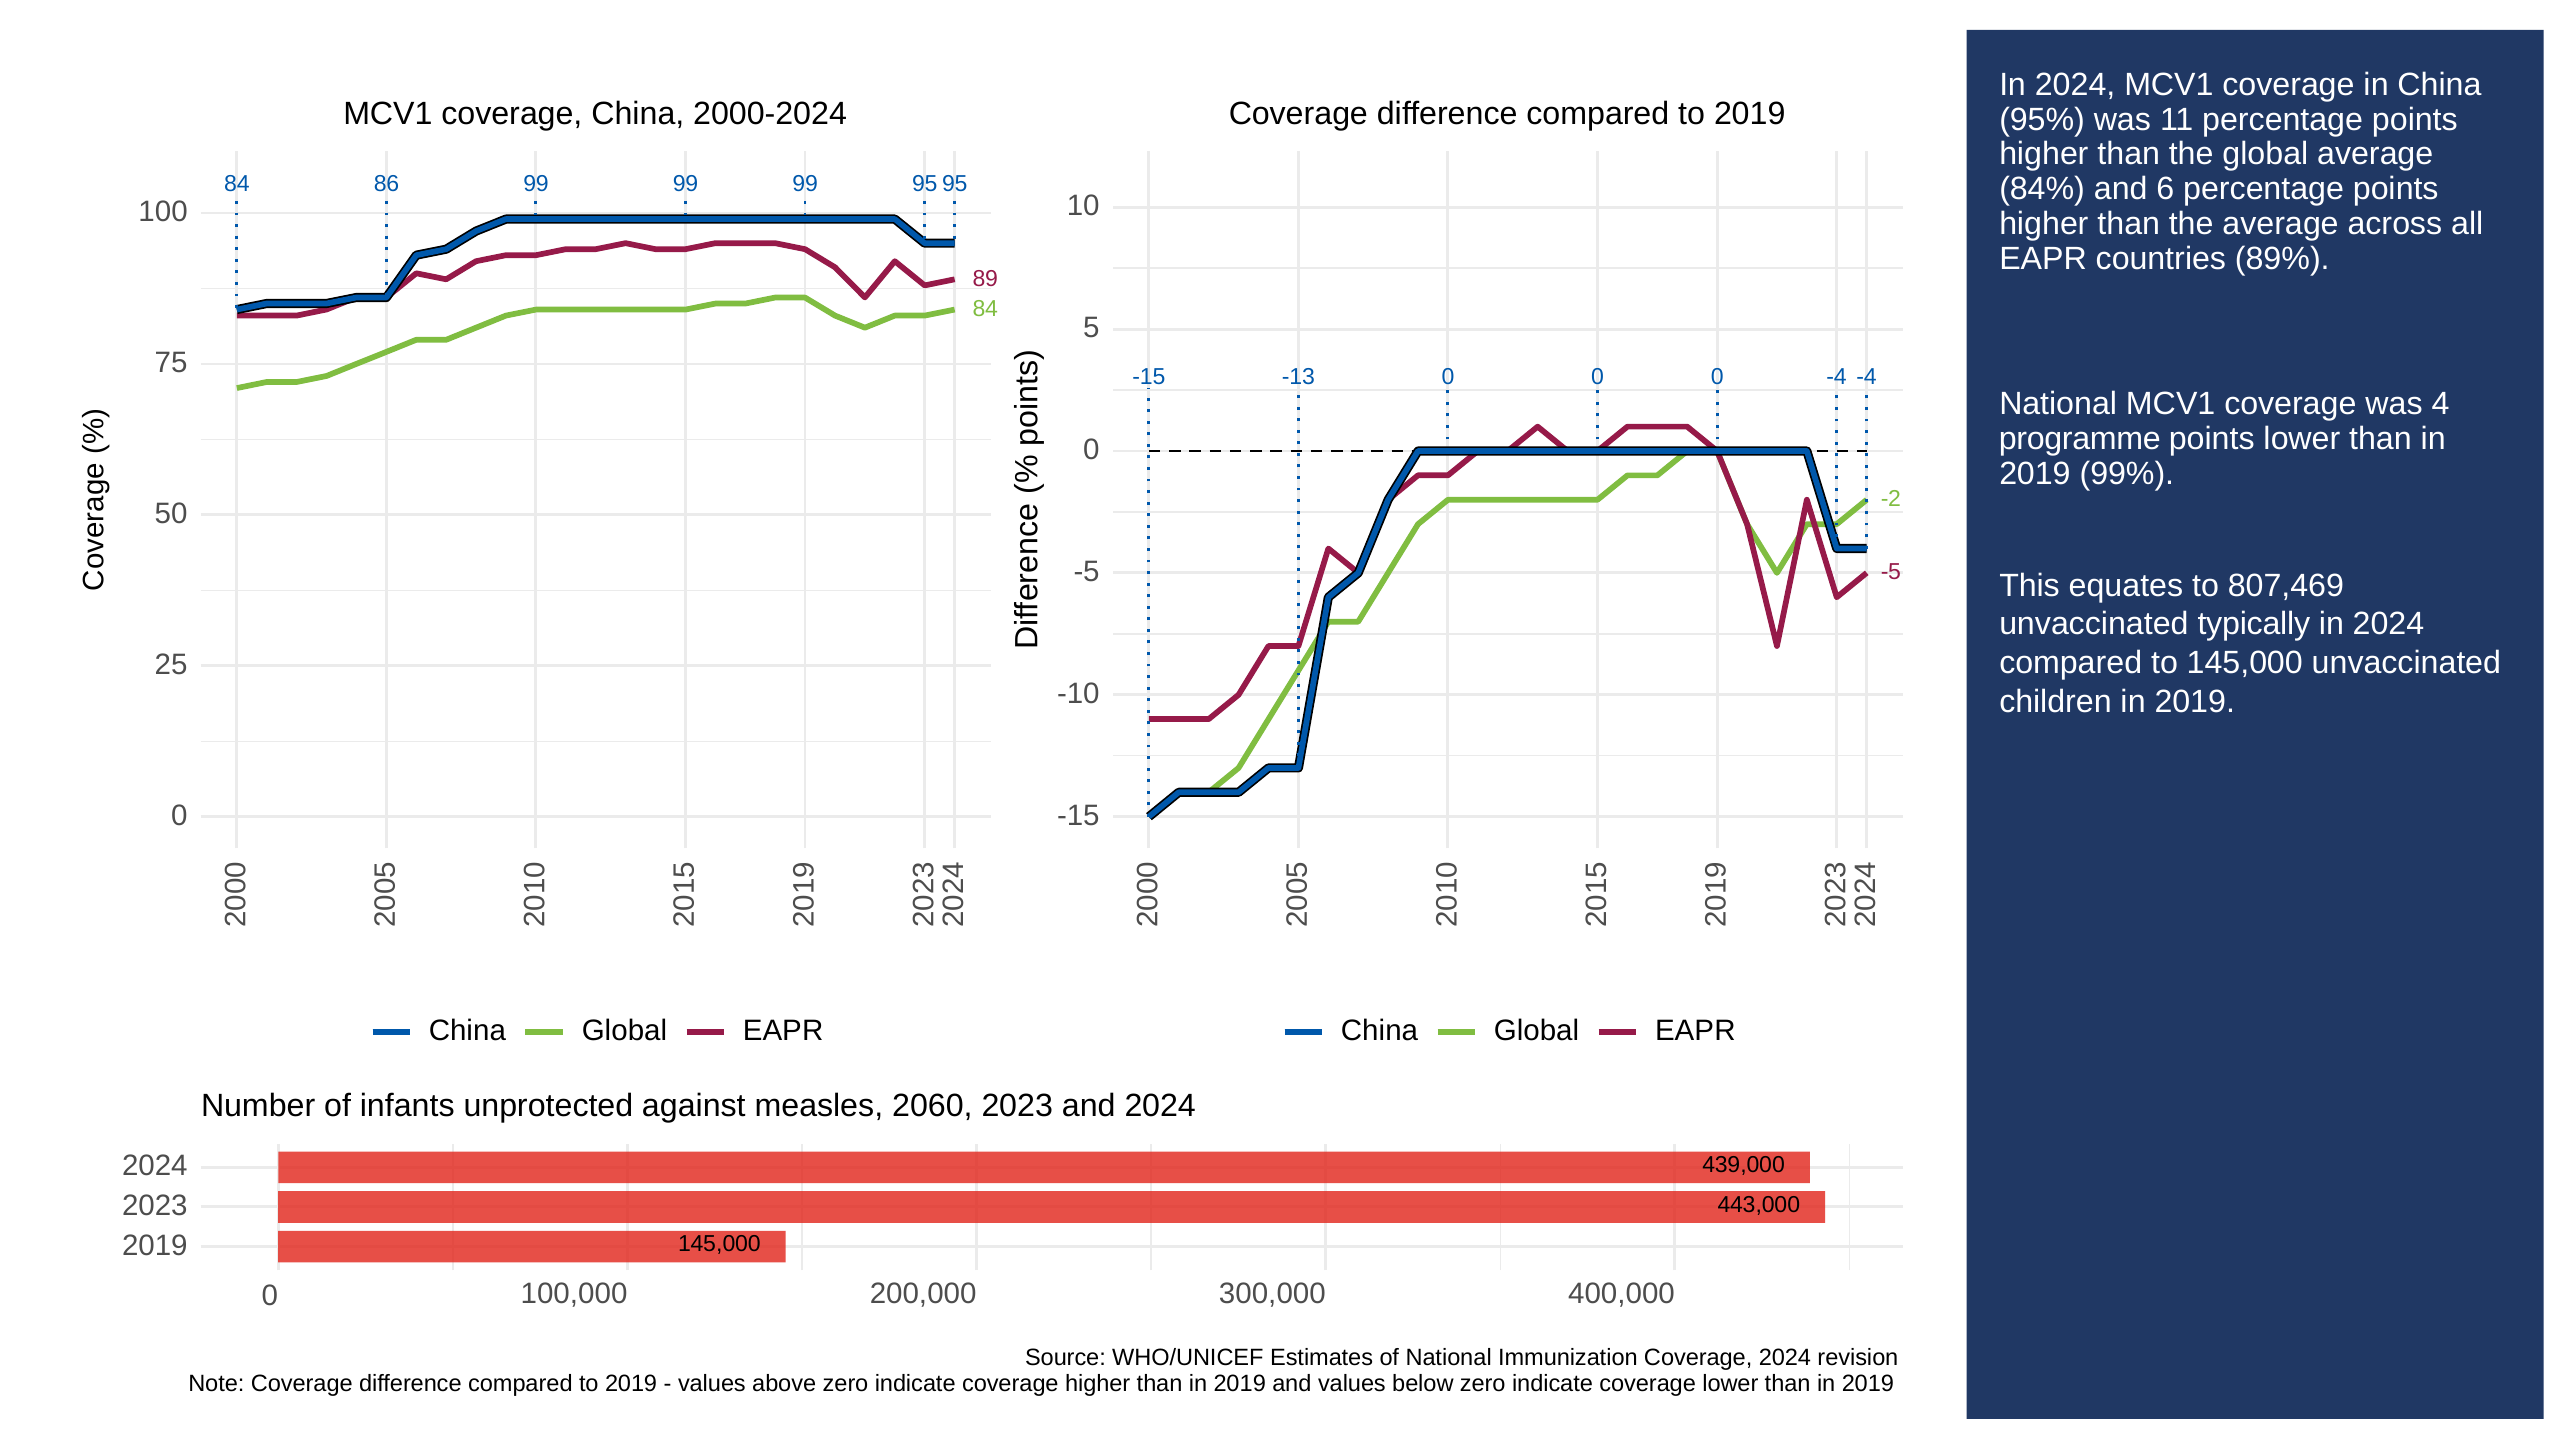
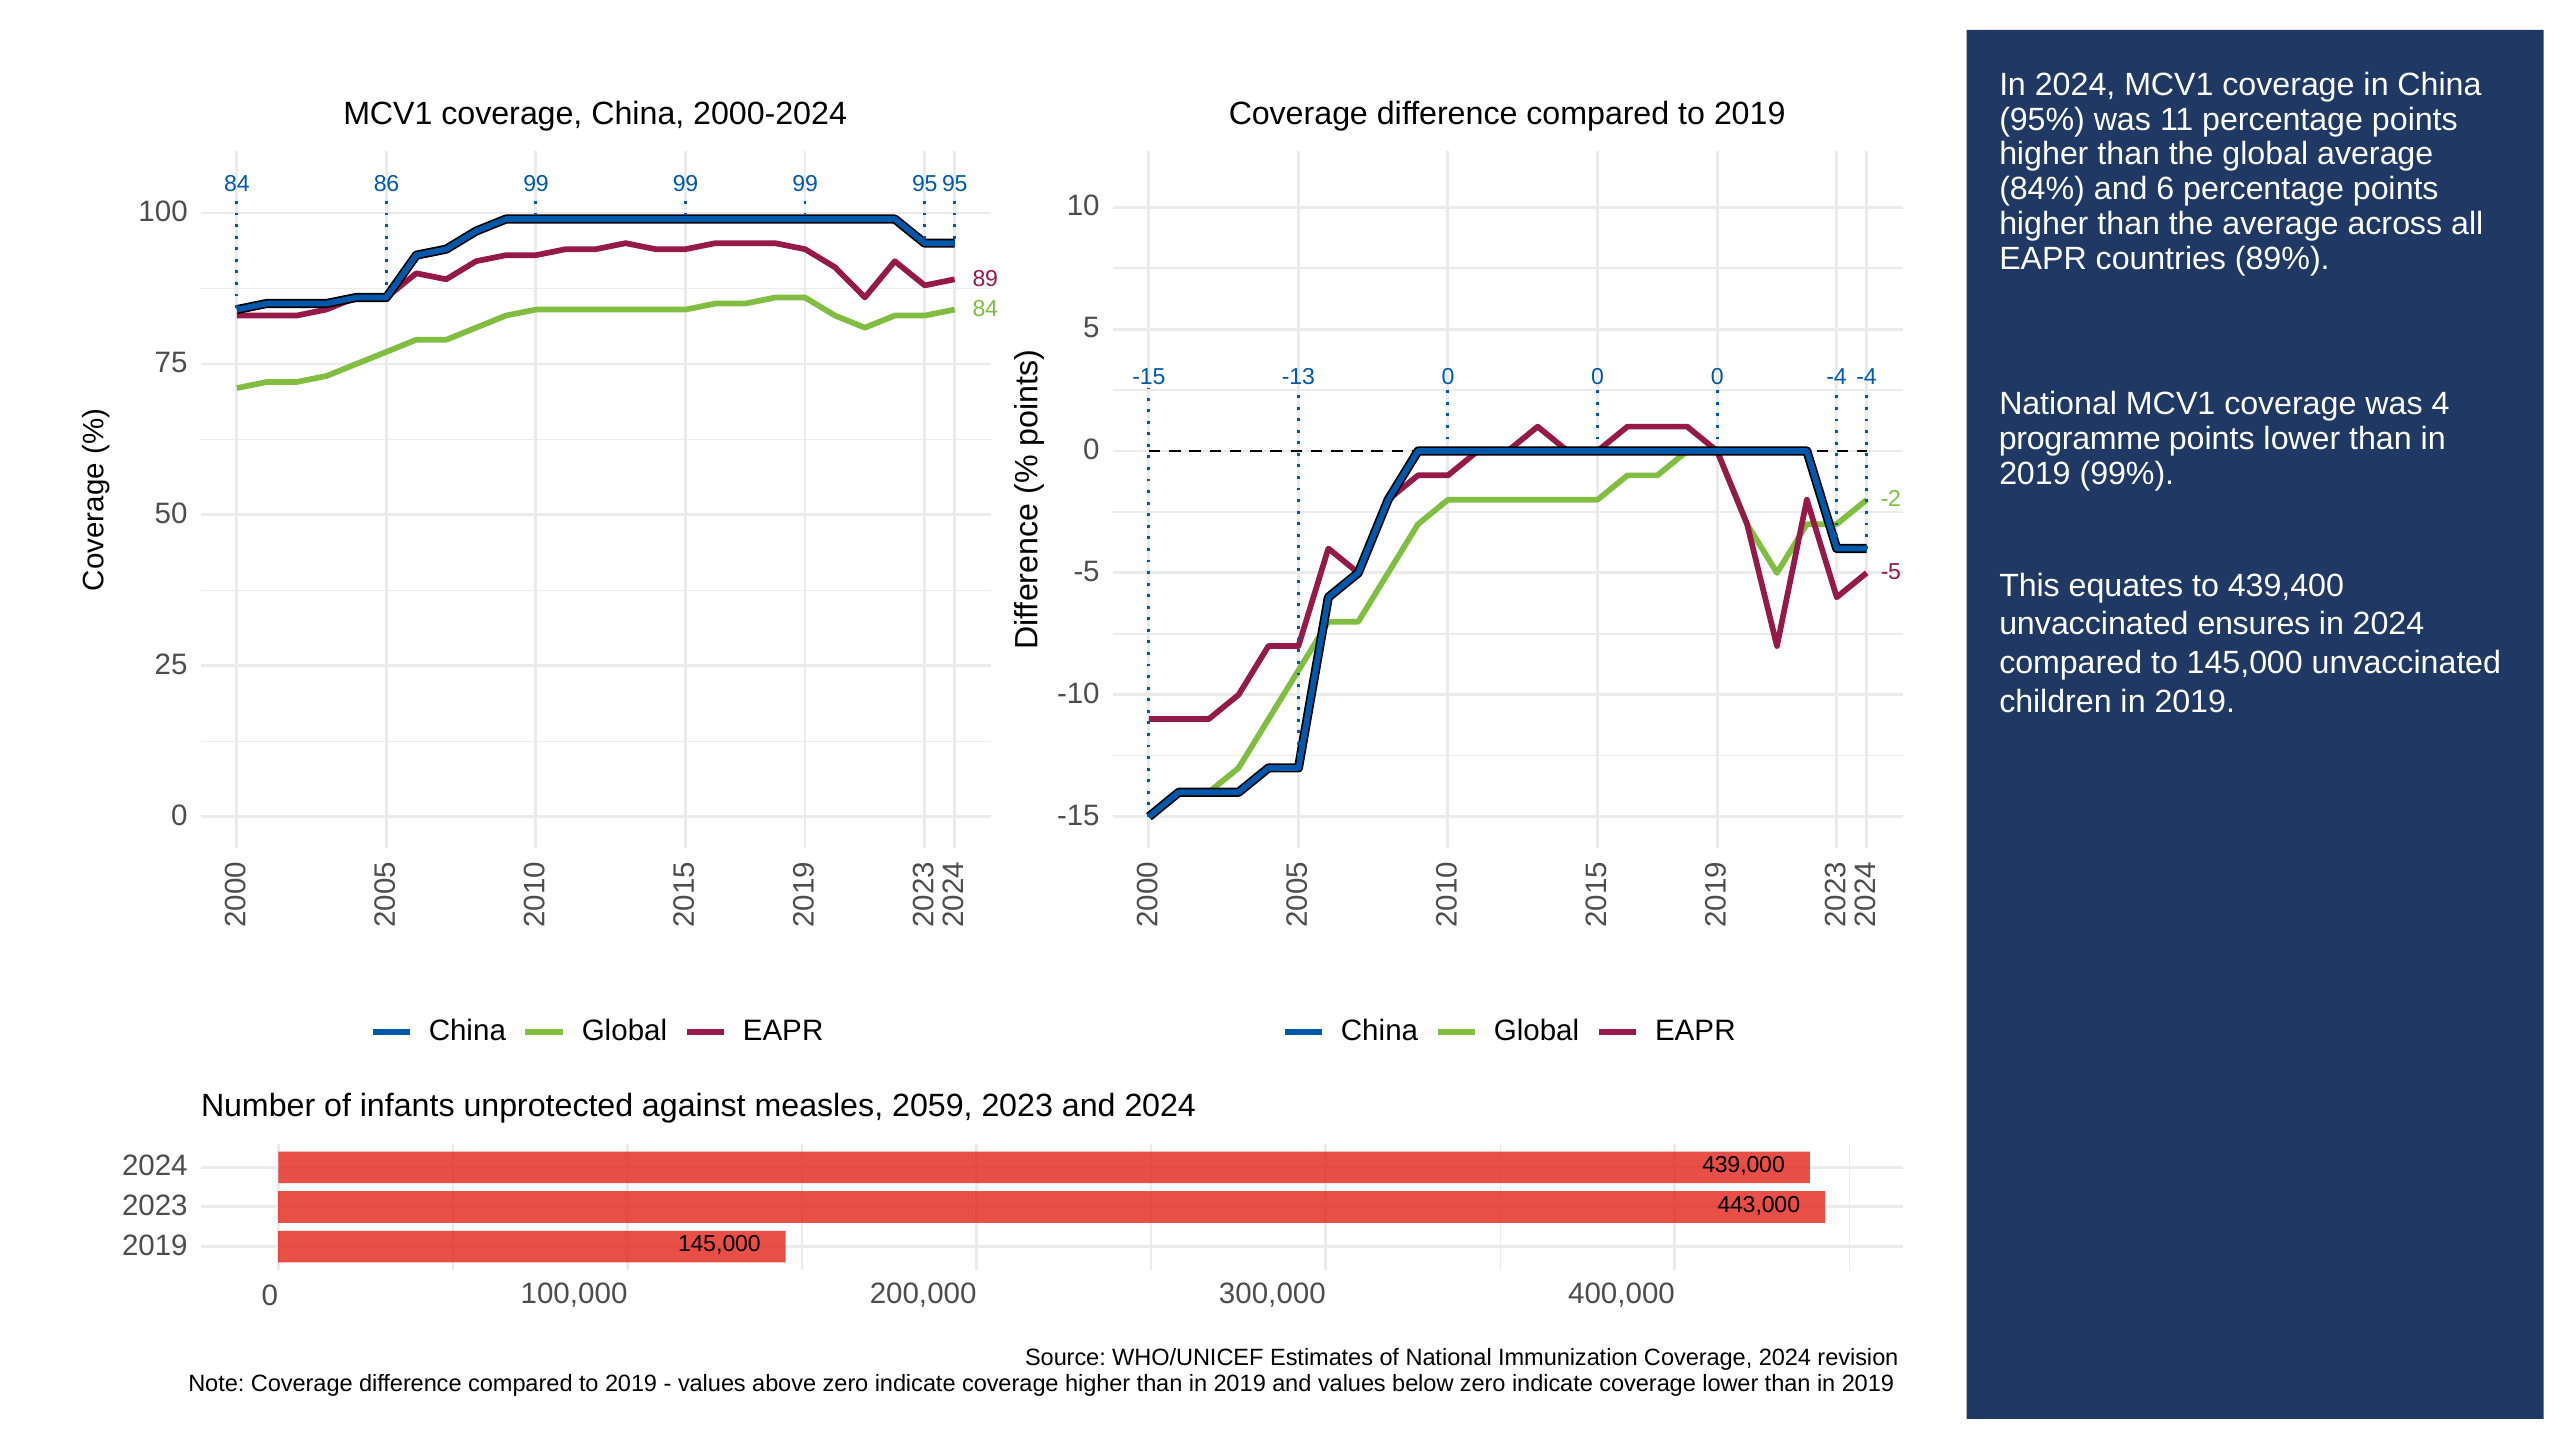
807,469: 807,469 -> 439,400
typically: typically -> ensures
2060: 2060 -> 2059
